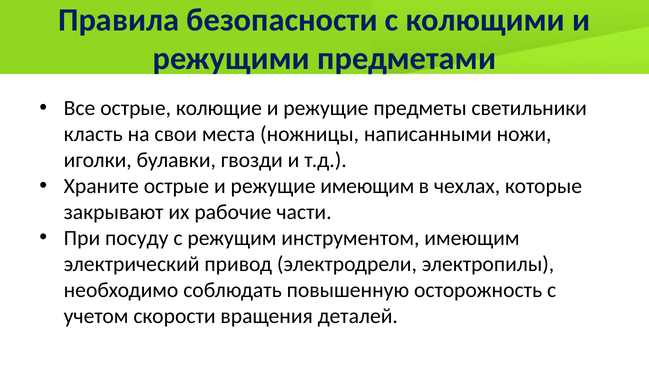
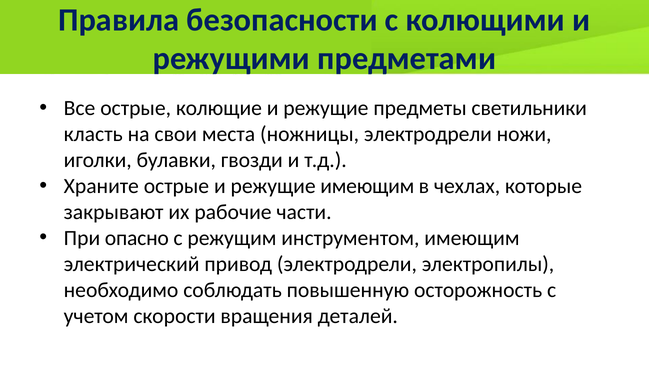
ножницы написанными: написанными -> электродрели
посуду: посуду -> опасно
